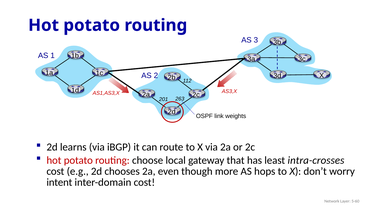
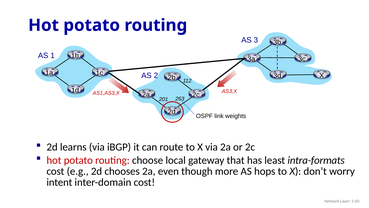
intra-crosses: intra-crosses -> intra-formats
